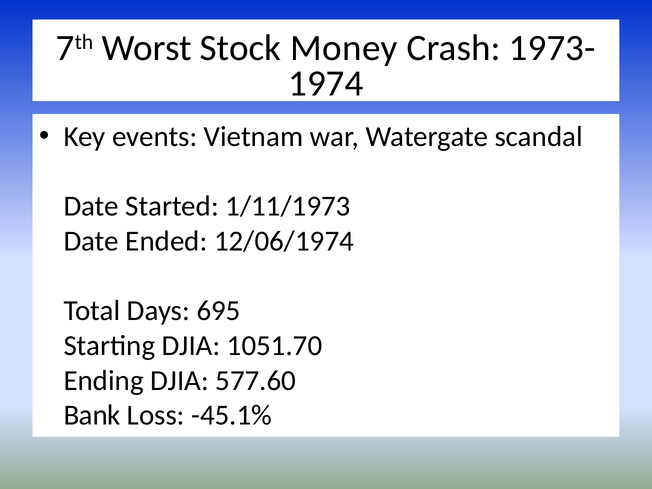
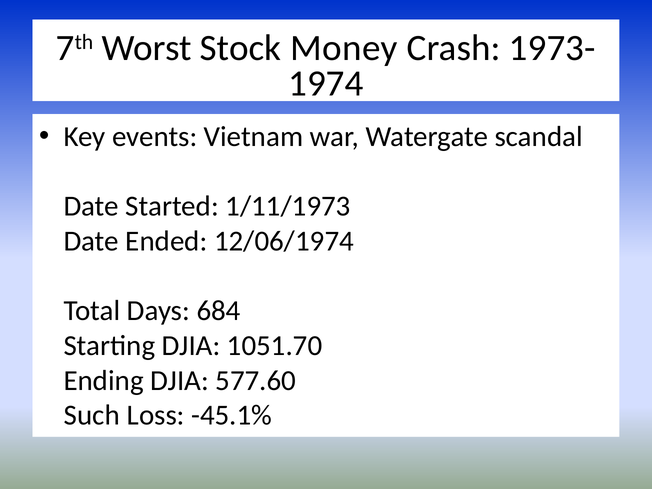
695: 695 -> 684
Bank: Bank -> Such
